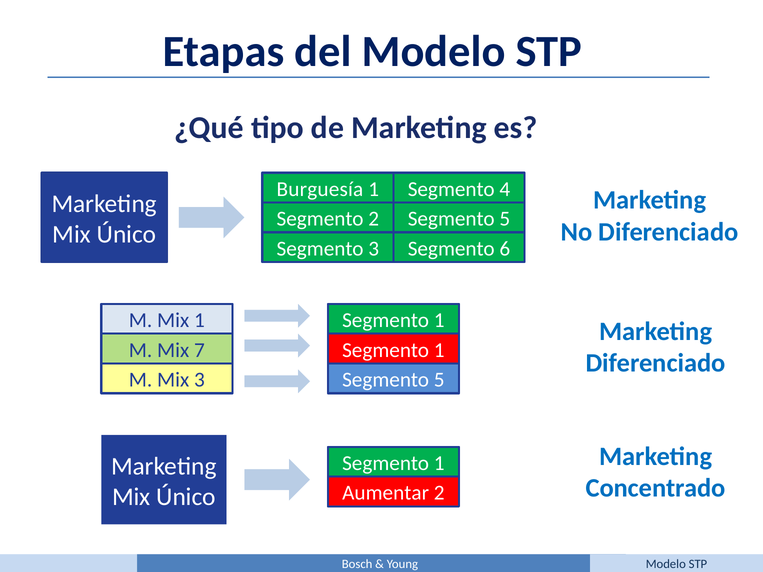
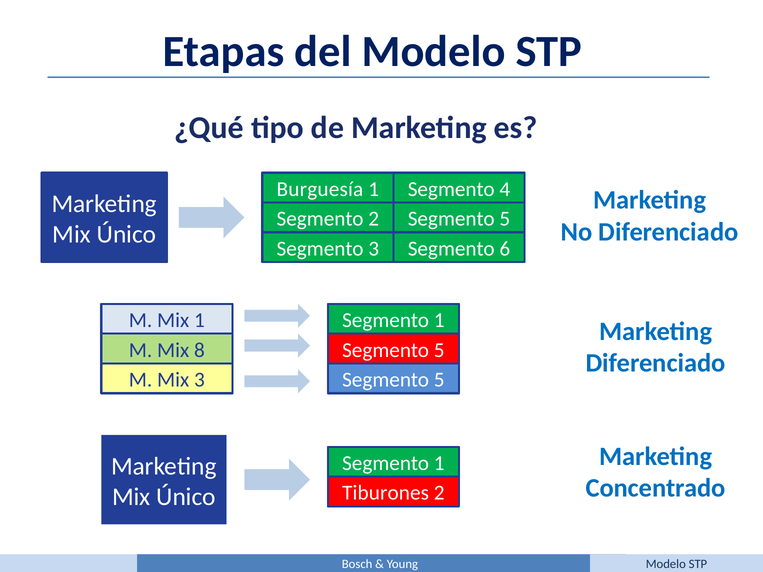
7: 7 -> 8
1 at (439, 350): 1 -> 5
Aumentar: Aumentar -> Tiburones
